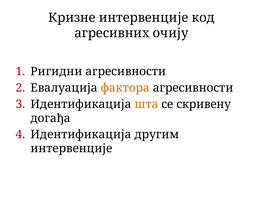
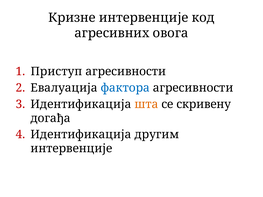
очију: очију -> овога
Ригидни: Ригидни -> Приступ
фактора colour: orange -> blue
